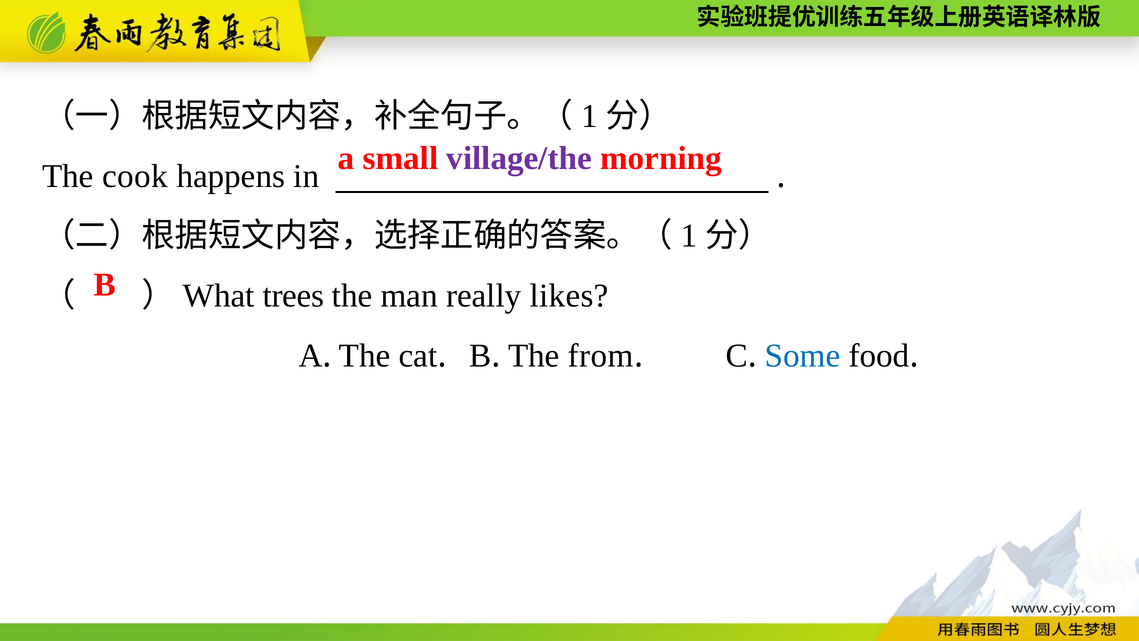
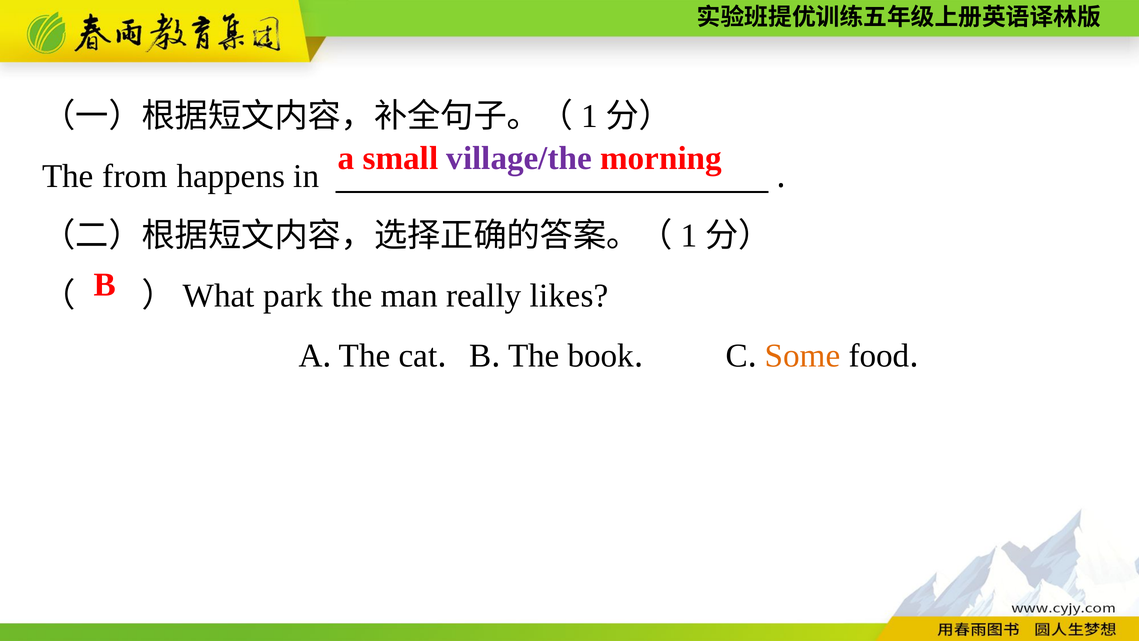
cook: cook -> from
trees: trees -> park
from: from -> book
Some colour: blue -> orange
